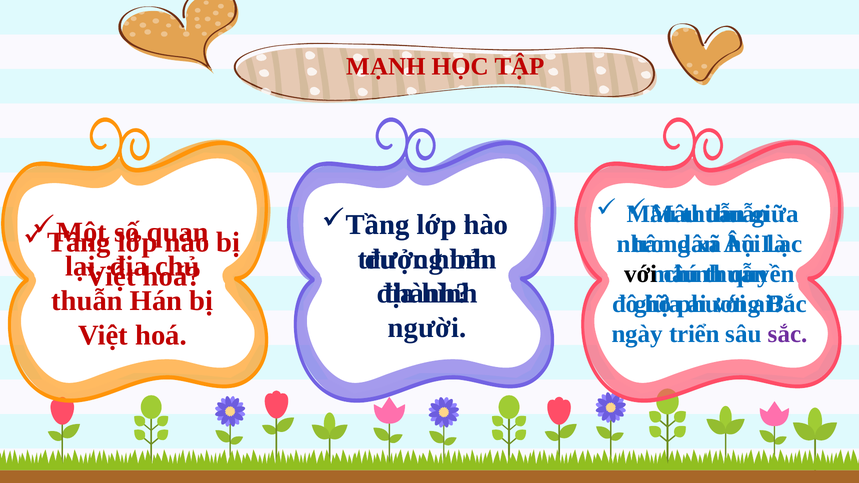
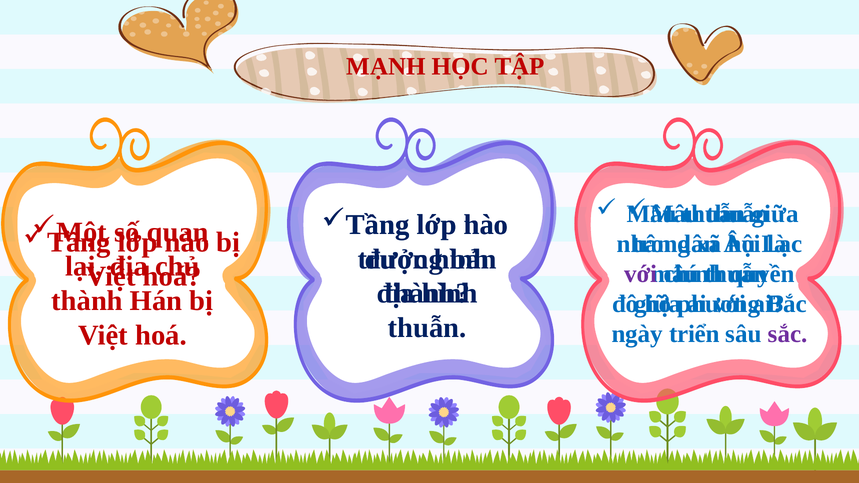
với at (641, 274) colour: black -> purple
thuẫn at (87, 301): thuẫn -> thành
người at (427, 328): người -> thuẫn
